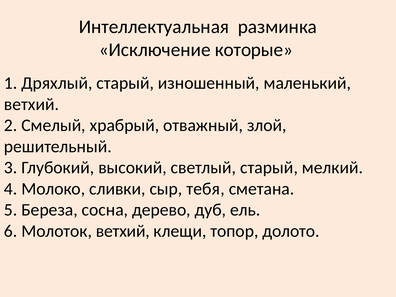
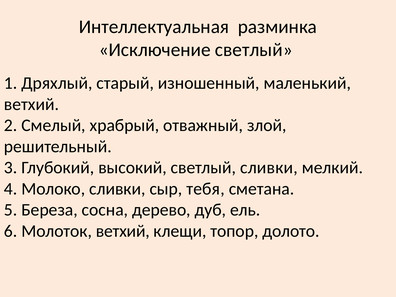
Исключение которые: которые -> светлый
светлый старый: старый -> сливки
